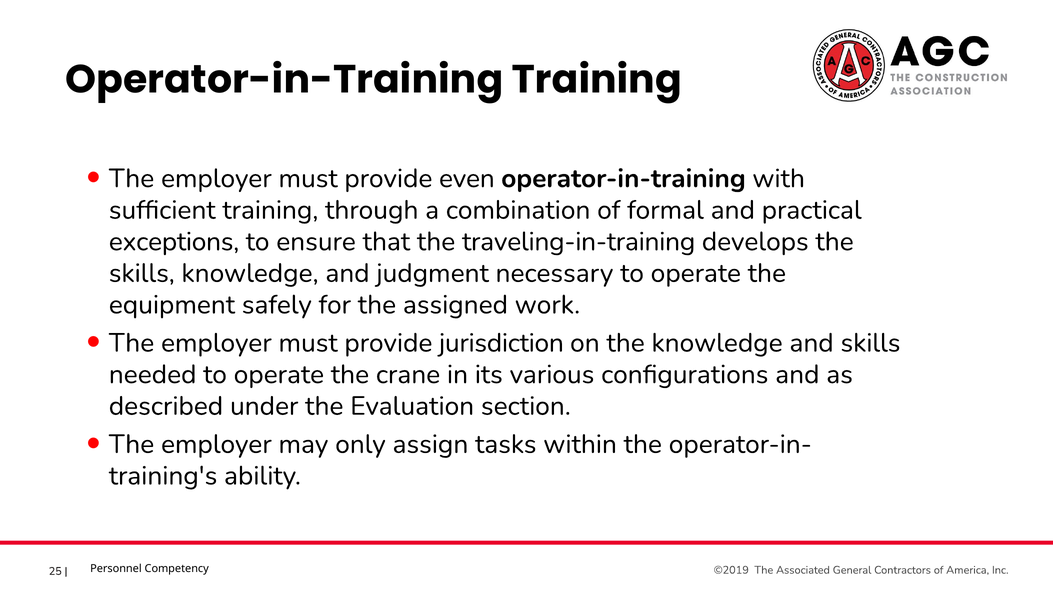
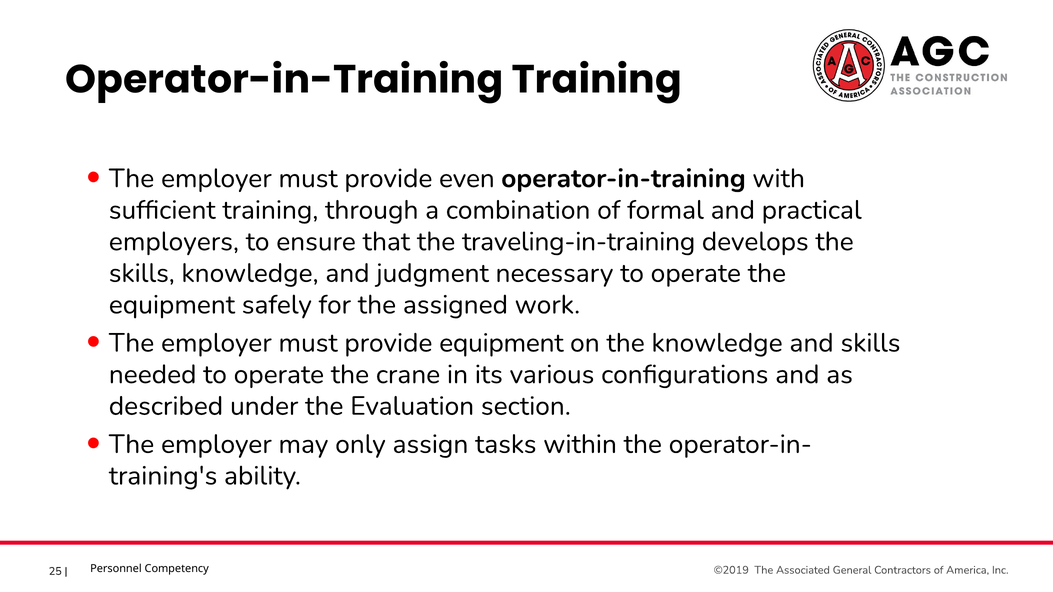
exceptions: exceptions -> employers
provide jurisdiction: jurisdiction -> equipment
